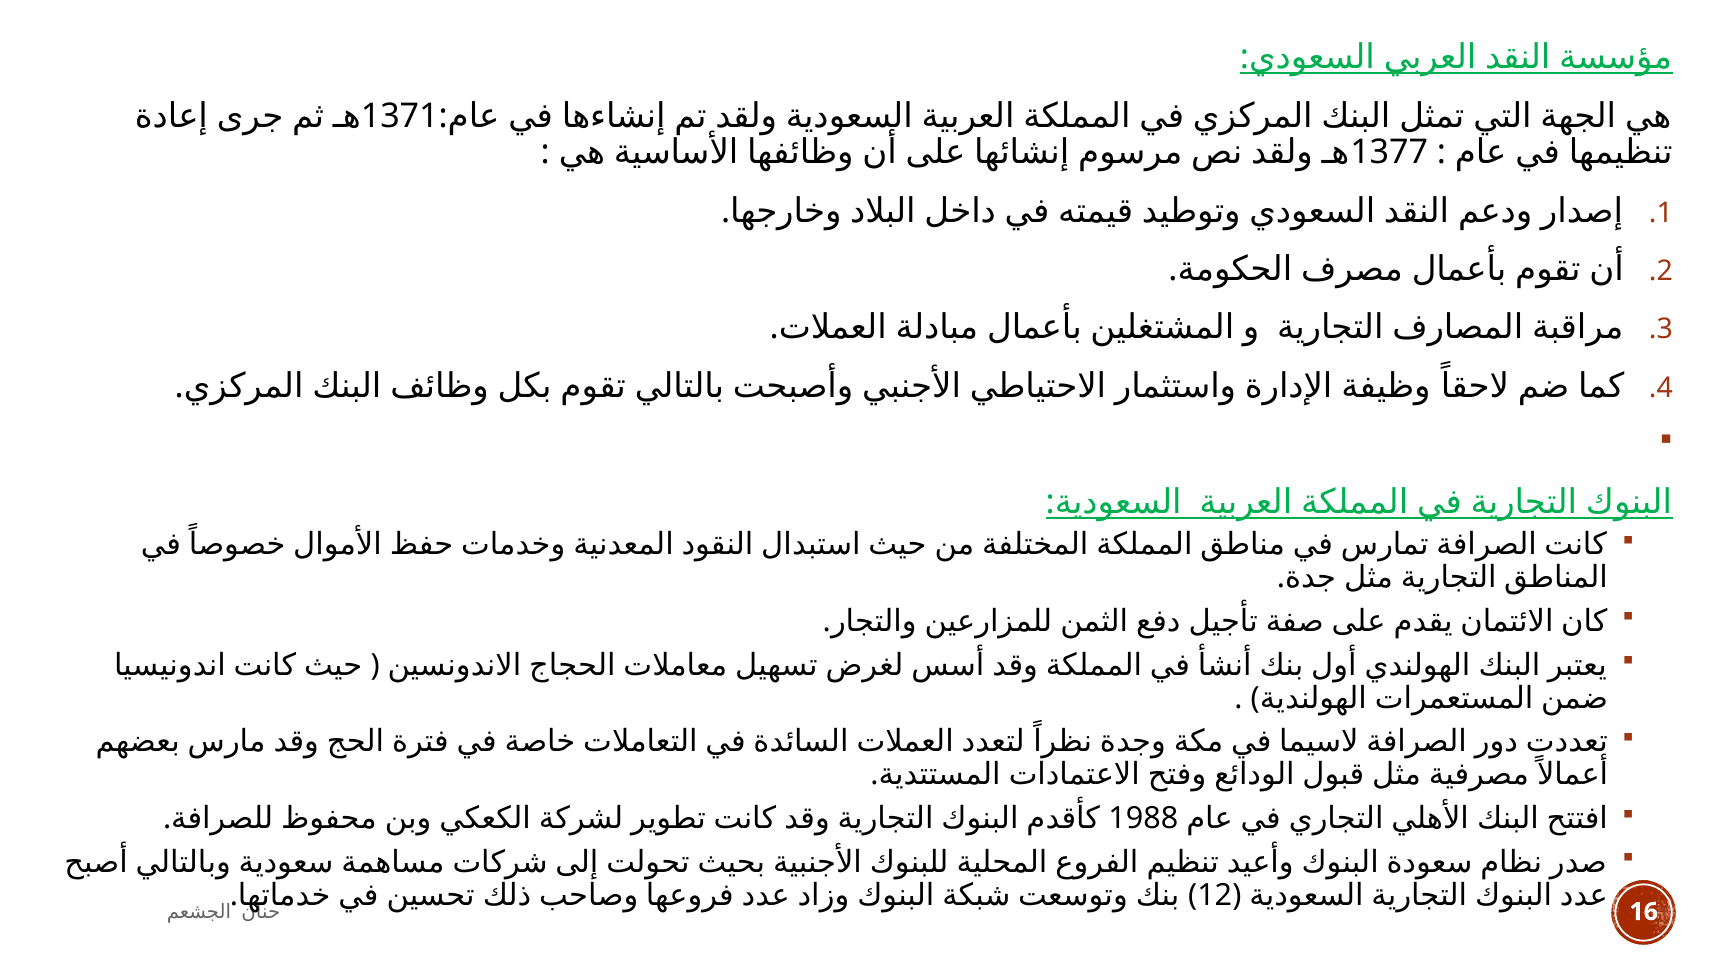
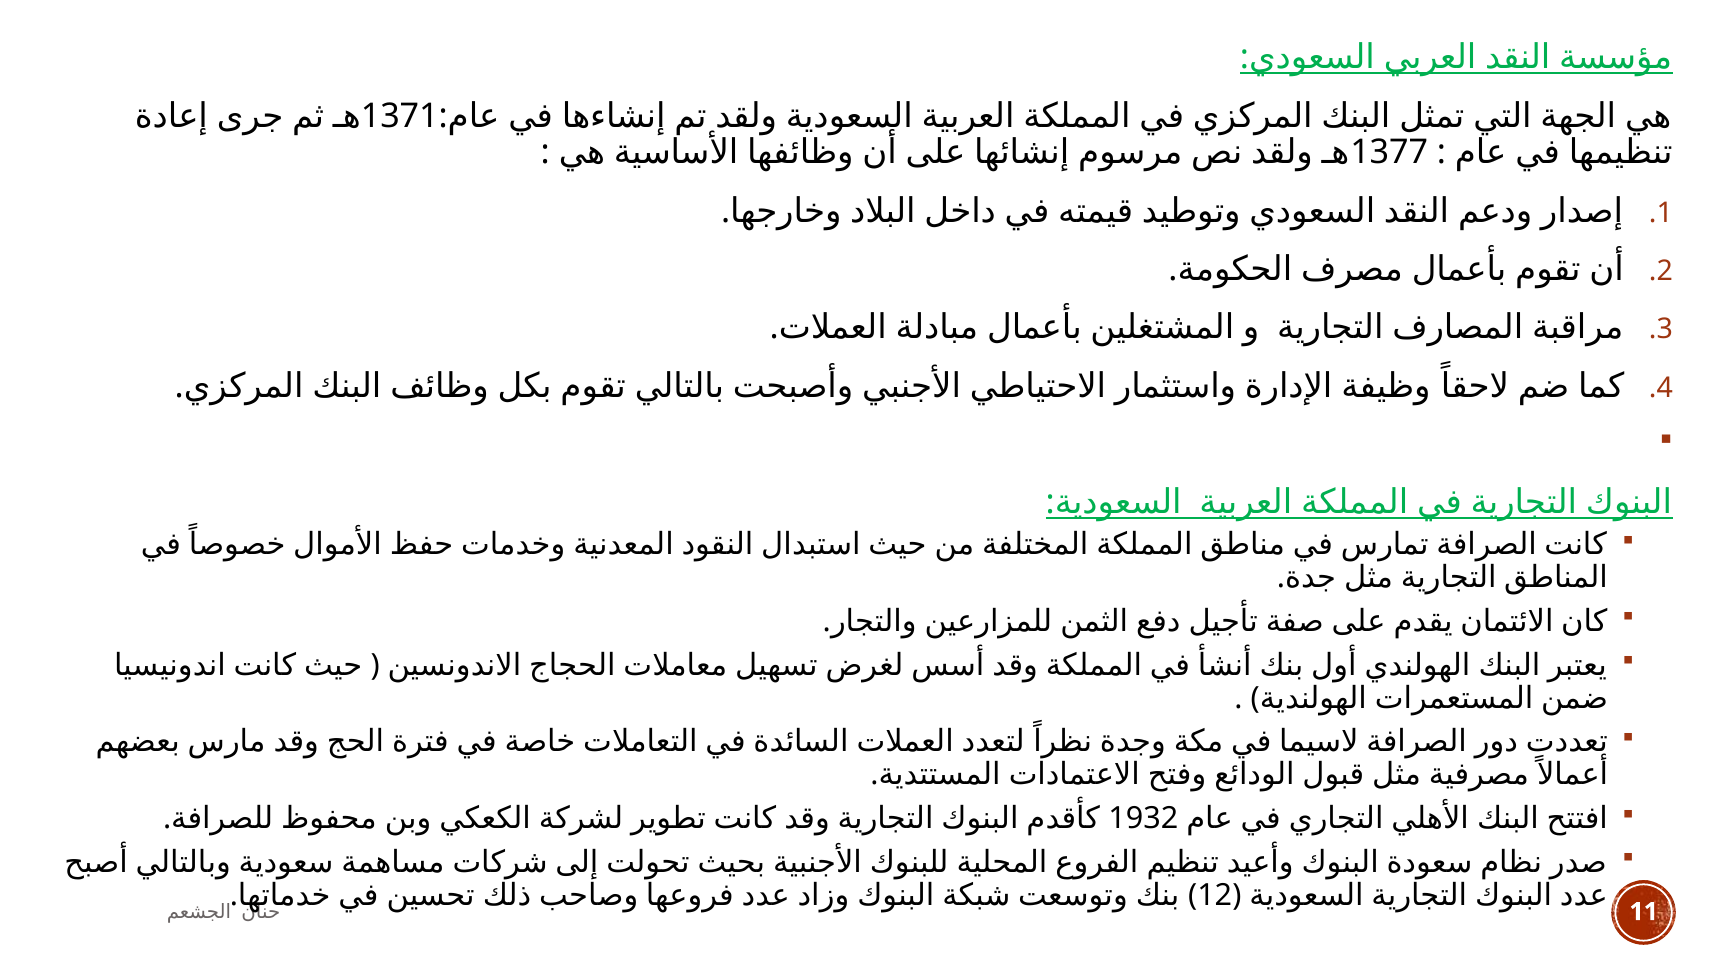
1988: 1988 -> 1932
16: 16 -> 11
